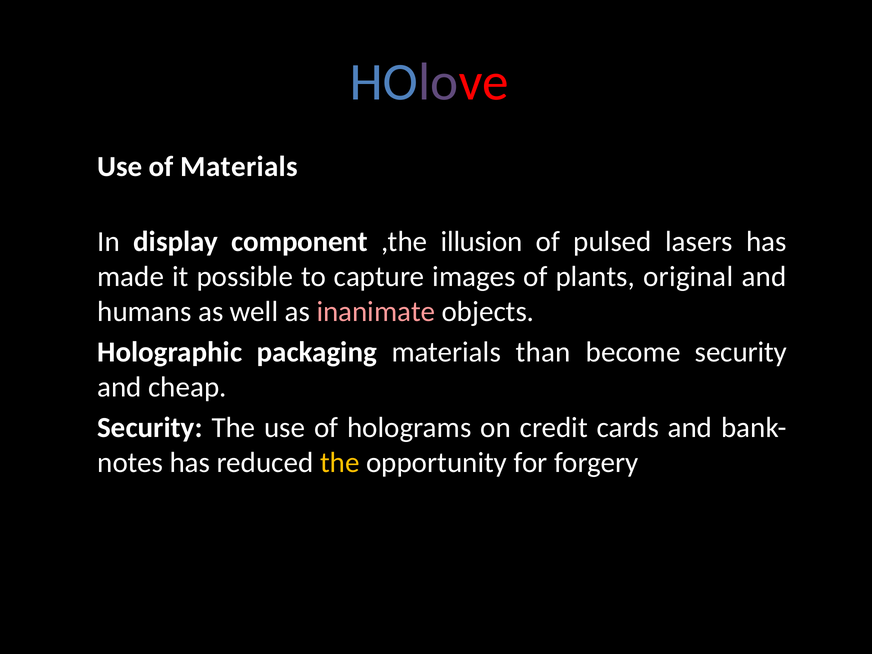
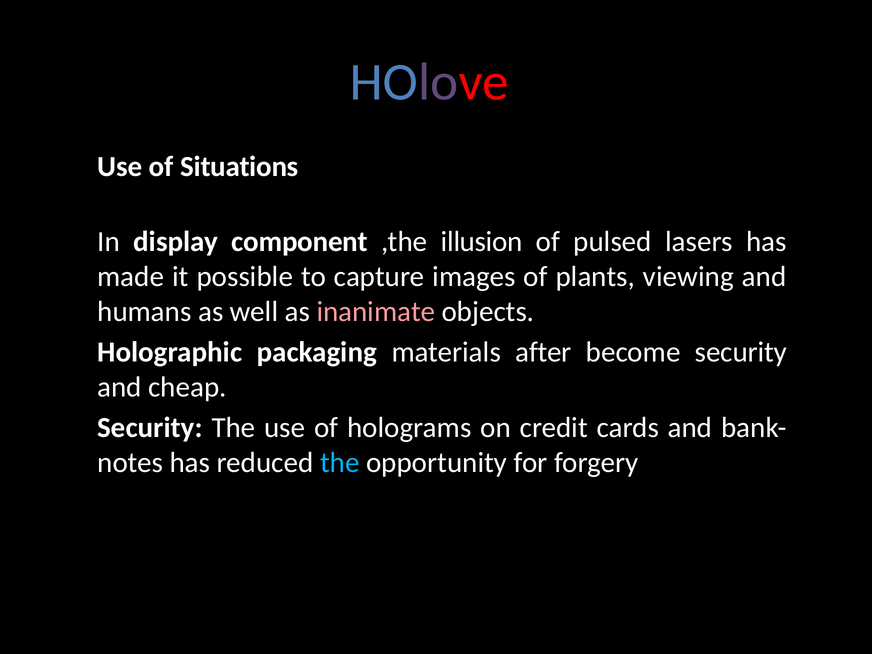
of Materials: Materials -> Situations
original: original -> viewing
than: than -> after
the at (340, 463) colour: yellow -> light blue
